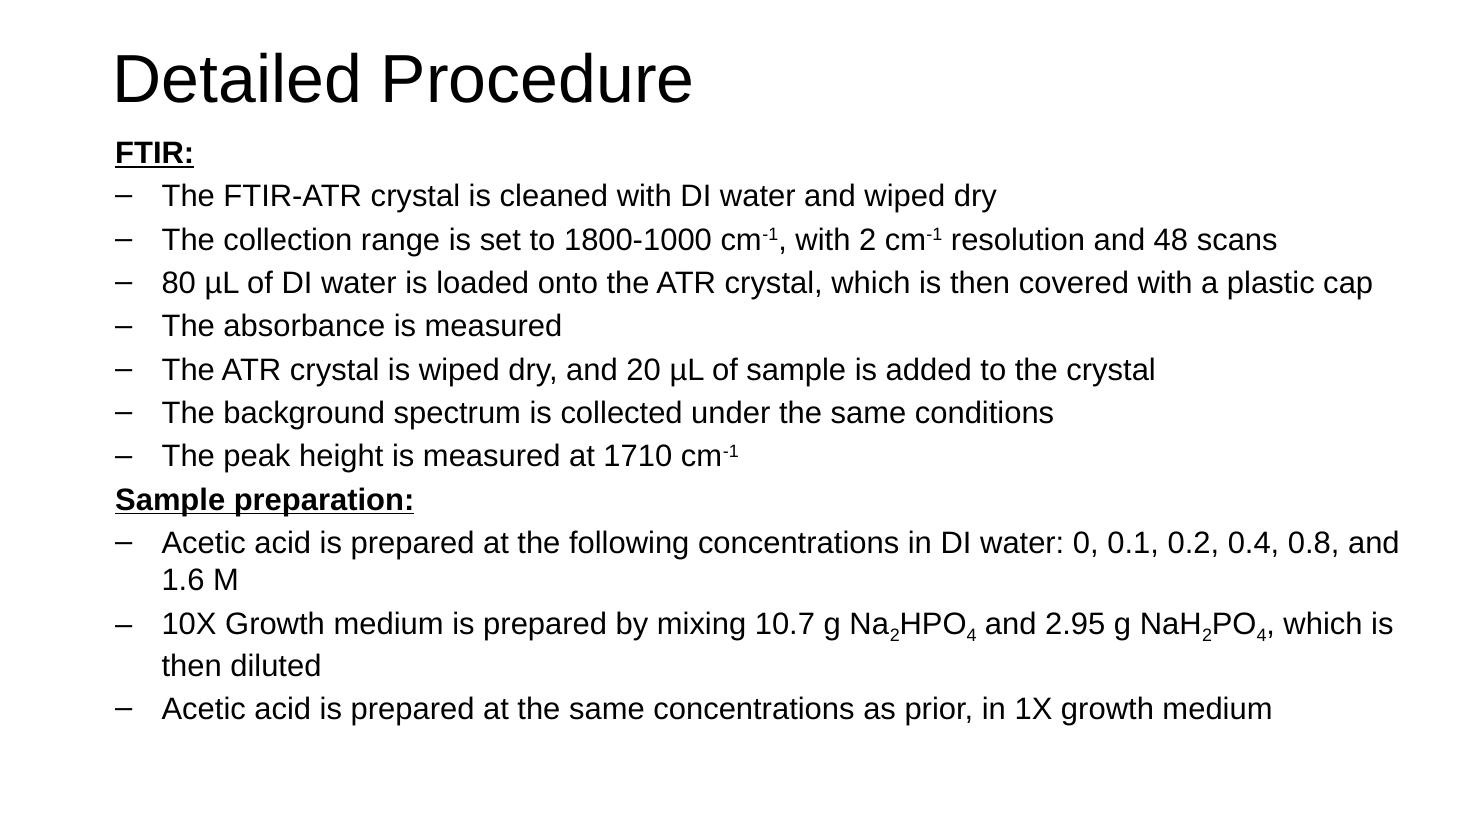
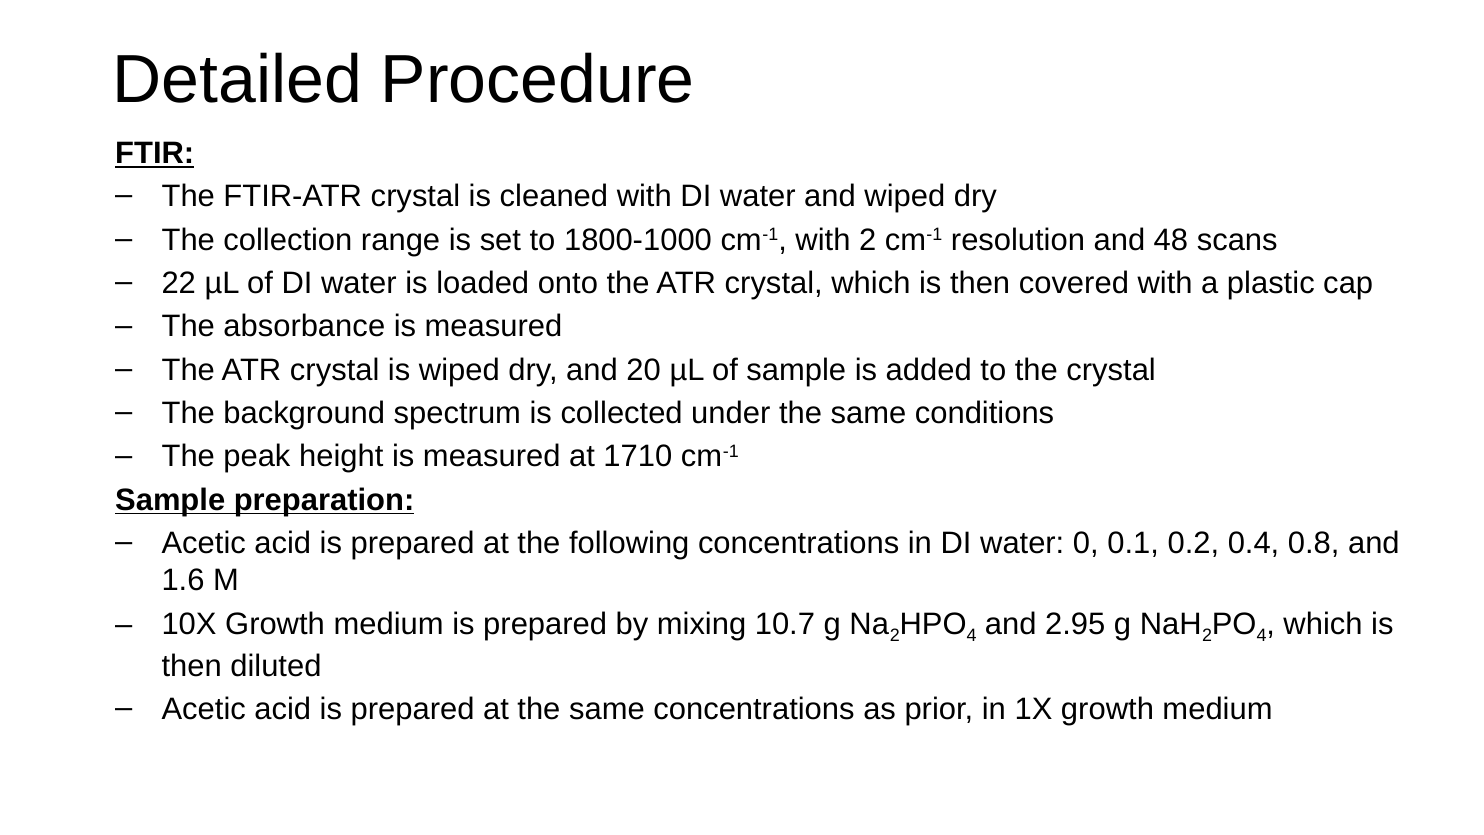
80: 80 -> 22
